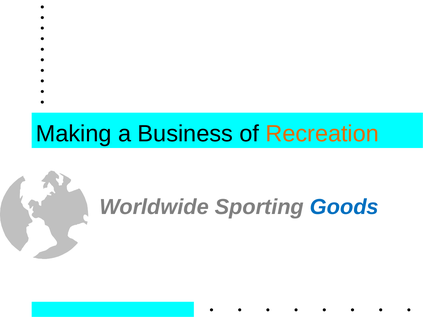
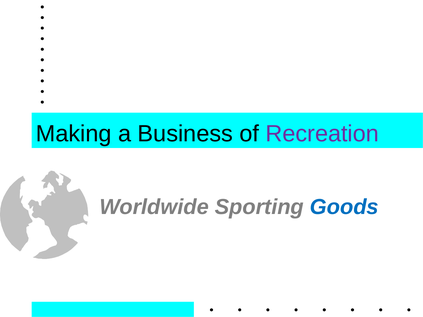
Recreation colour: orange -> purple
